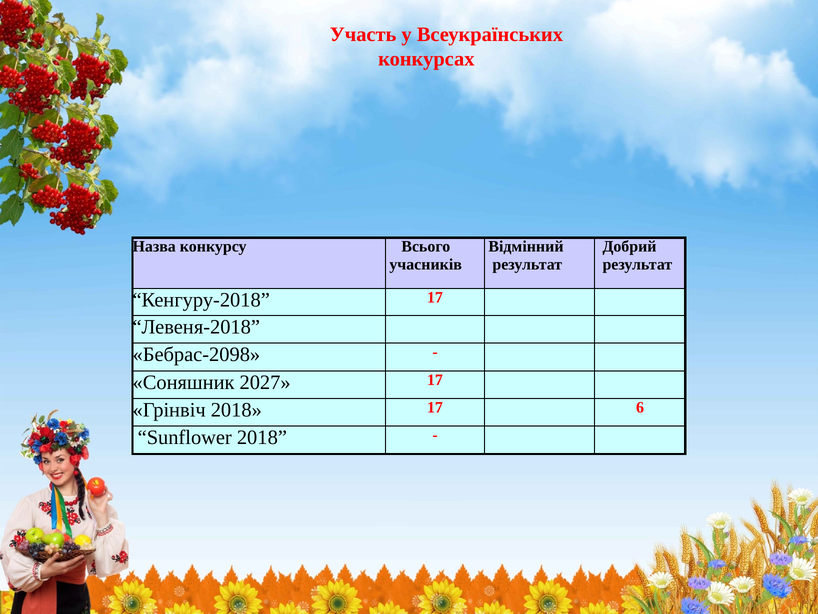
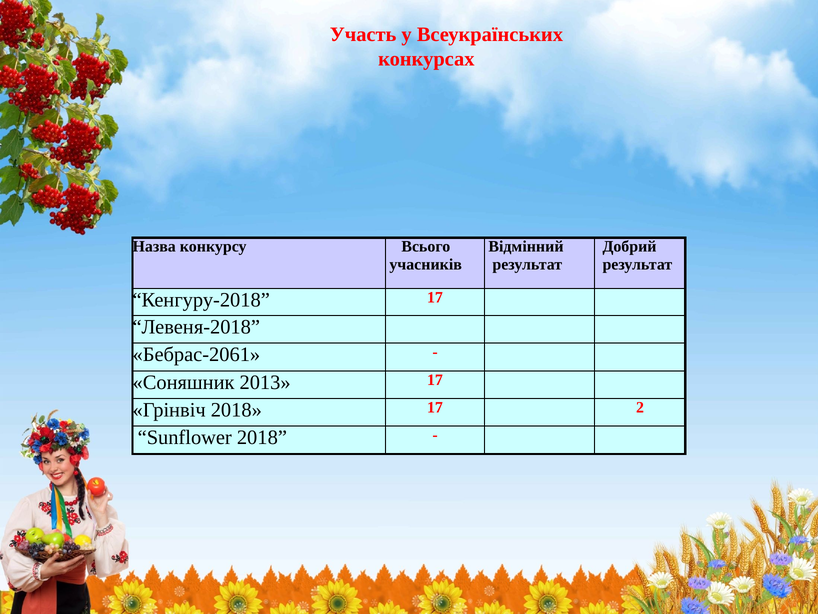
Бебрас-2098: Бебрас-2098 -> Бебрас-2061
2027: 2027 -> 2013
6: 6 -> 2
